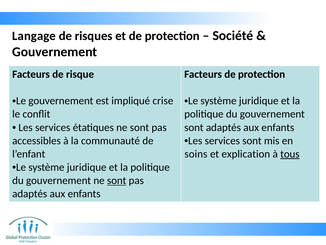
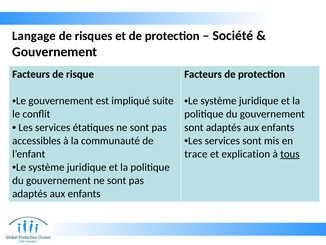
crise: crise -> suite
soins: soins -> trace
sont at (117, 180) underline: present -> none
